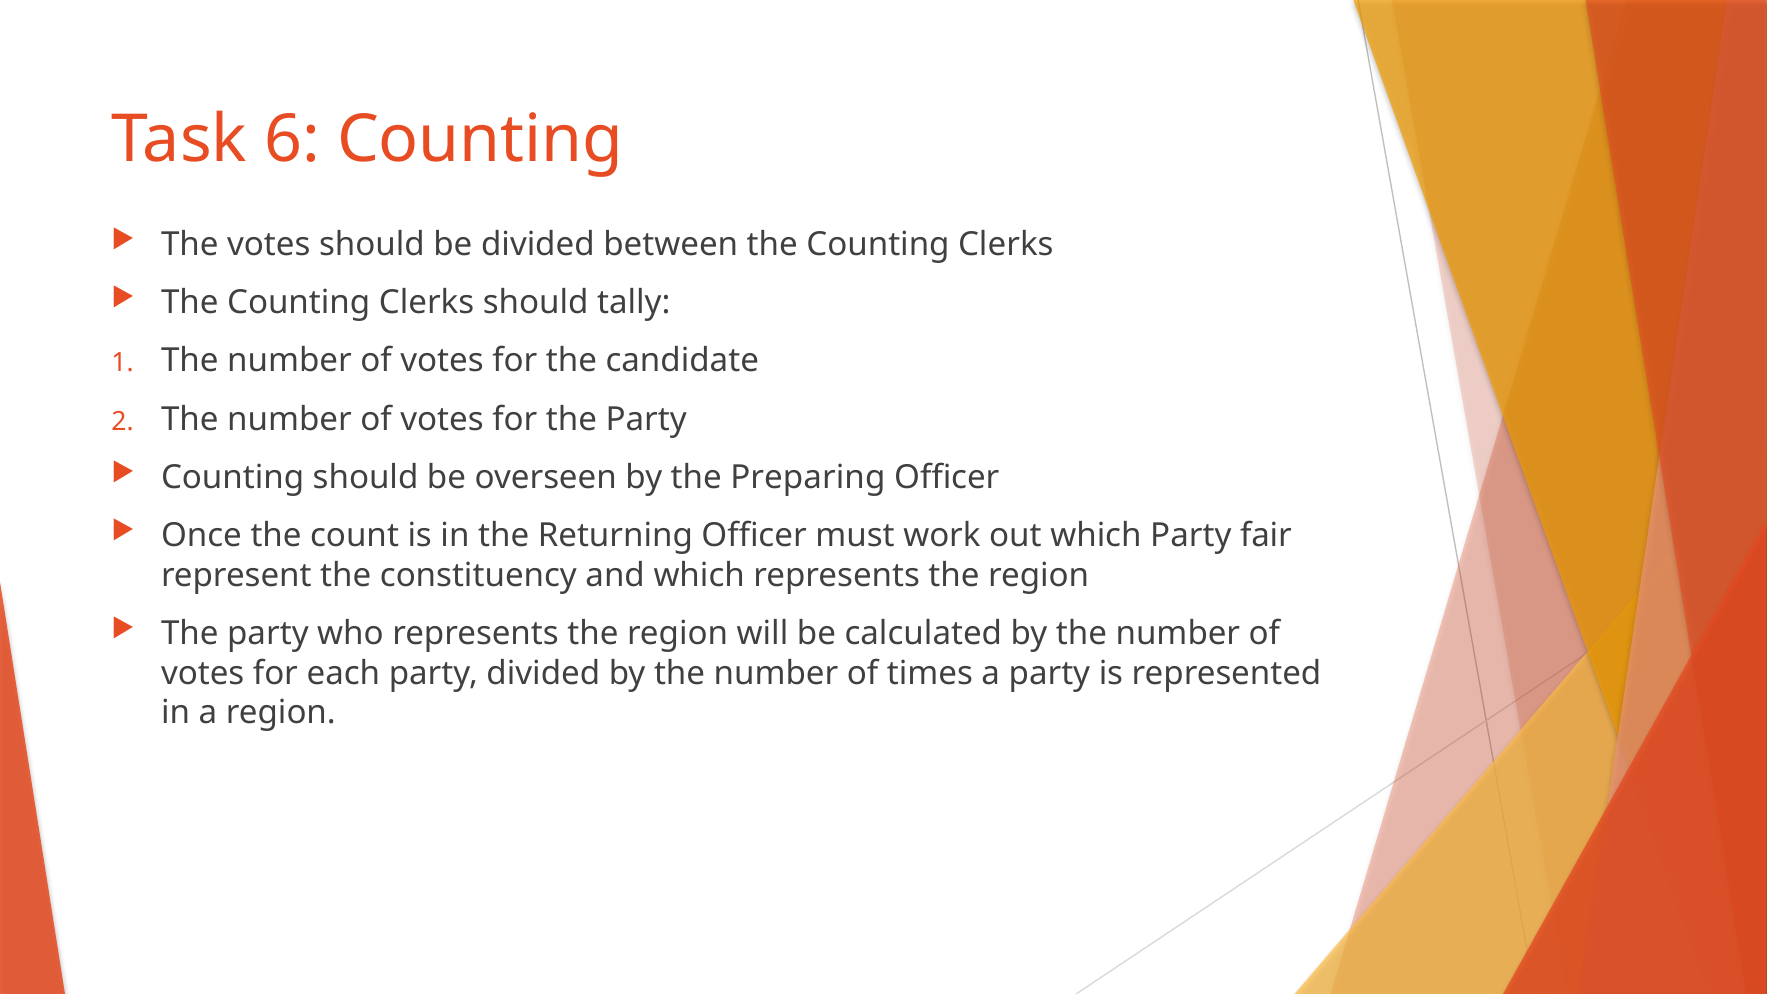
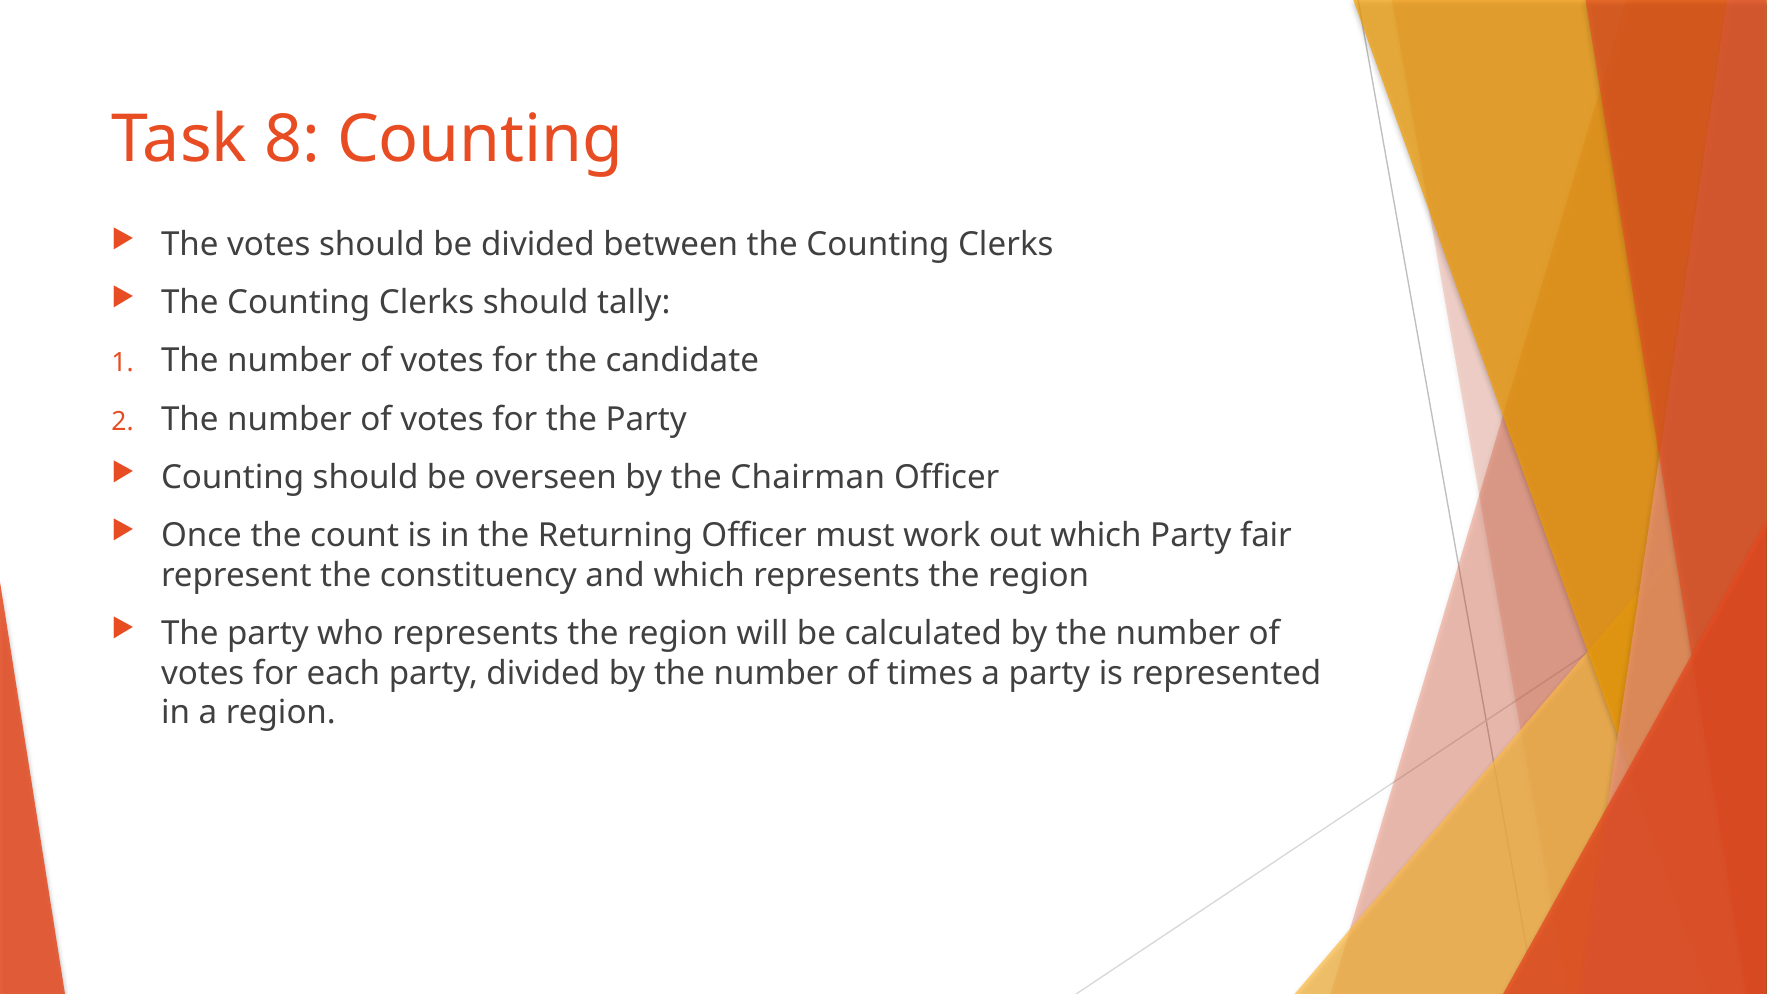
6: 6 -> 8
Preparing: Preparing -> Chairman
